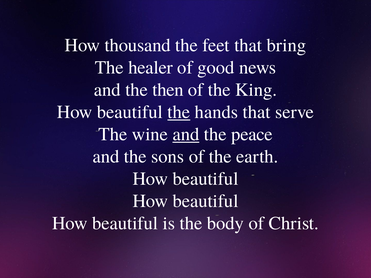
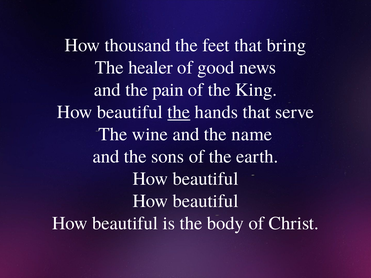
then: then -> pain
and at (186, 134) underline: present -> none
peace: peace -> name
